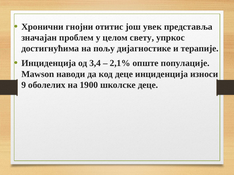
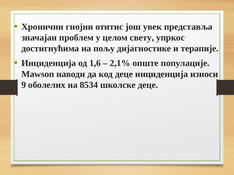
3,4: 3,4 -> 1,6
1900: 1900 -> 8534
